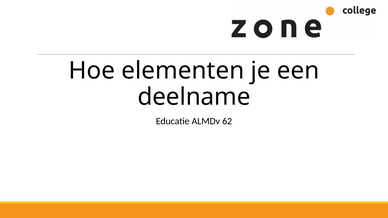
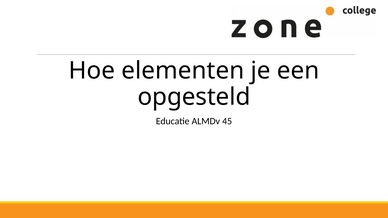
deelname: deelname -> opgesteld
62: 62 -> 45
